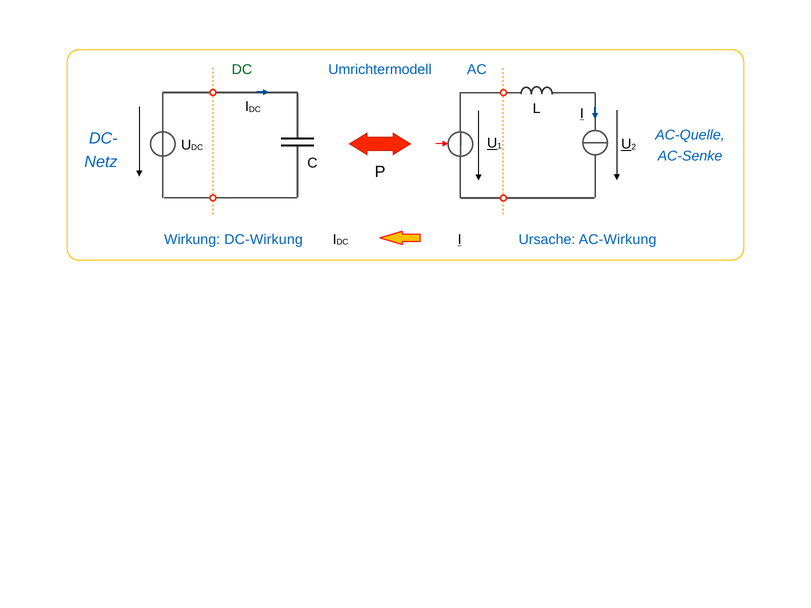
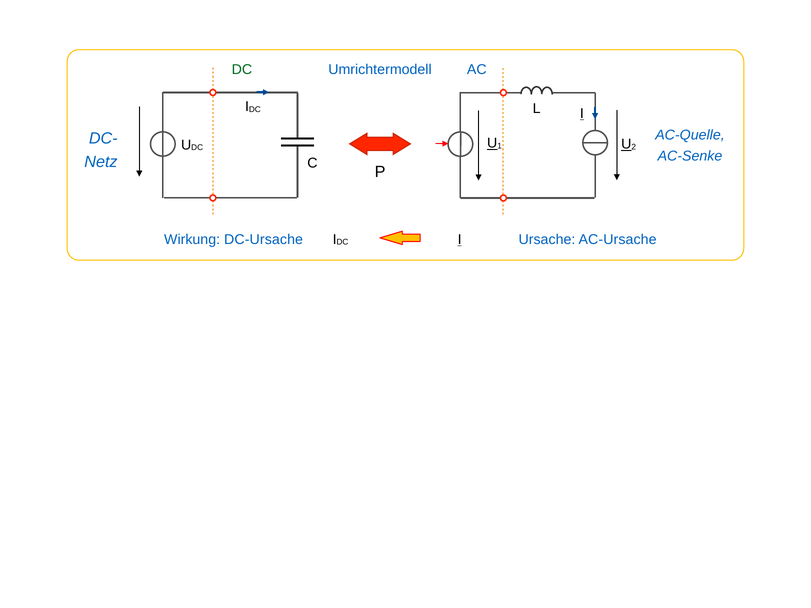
DC-Wirkung: DC-Wirkung -> DC-Ursache
AC-Wirkung: AC-Wirkung -> AC-Ursache
